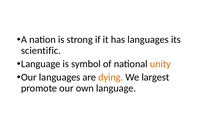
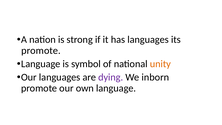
scientific at (41, 51): scientific -> promote
dying colour: orange -> purple
largest: largest -> inborn
